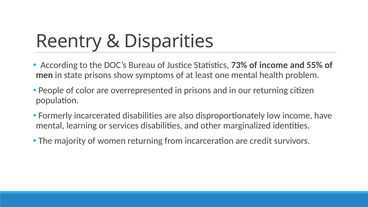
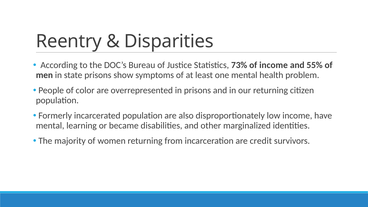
incarcerated disabilities: disabilities -> population
services: services -> became
